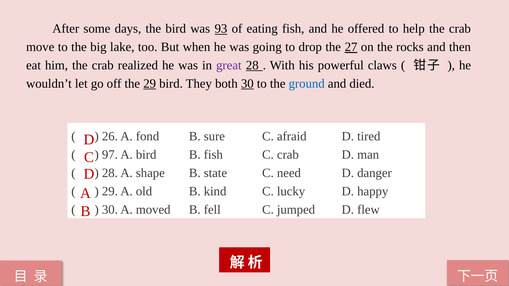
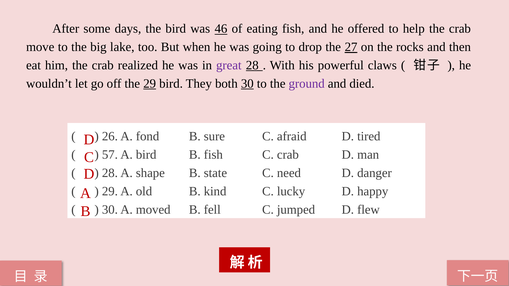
93: 93 -> 46
ground colour: blue -> purple
97: 97 -> 57
